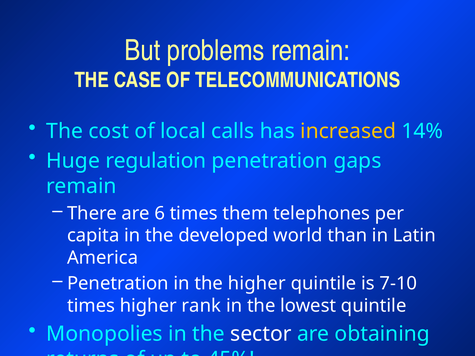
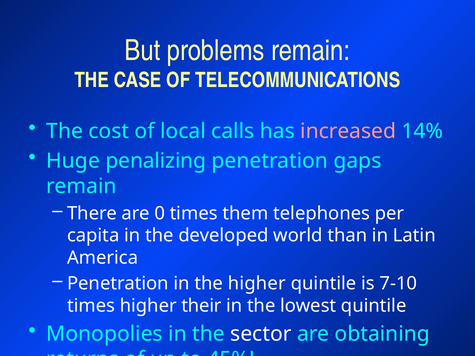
increased colour: yellow -> pink
regulation: regulation -> penalizing
6: 6 -> 0
rank: rank -> their
